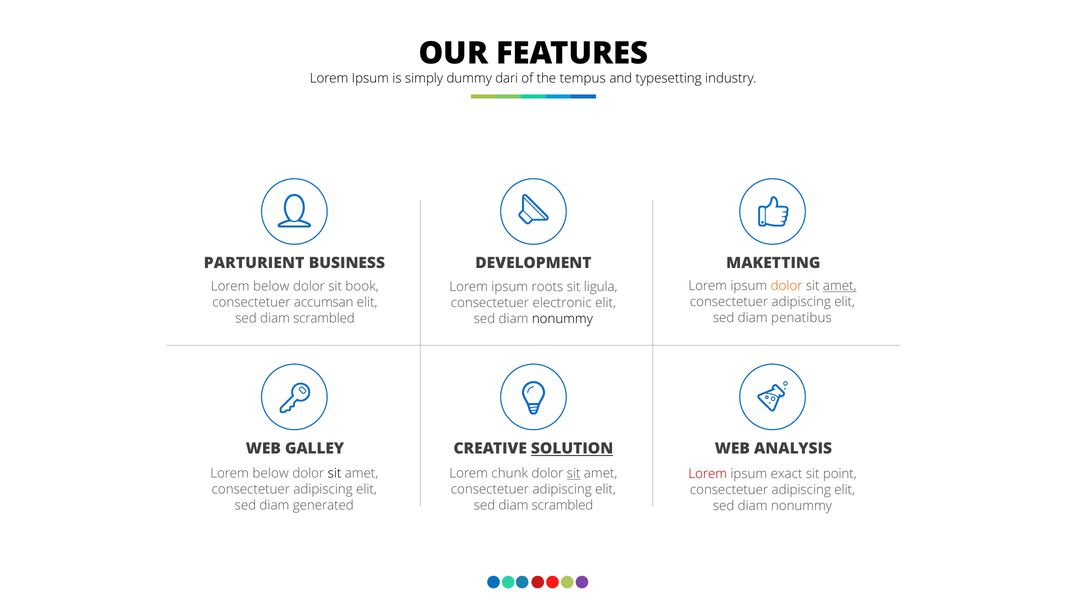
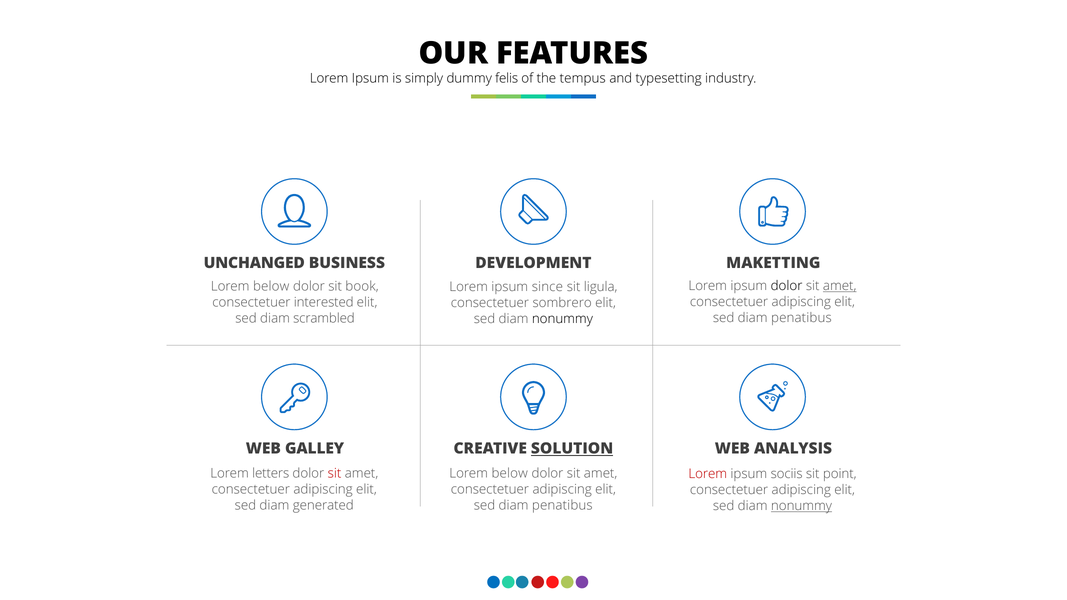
dari: dari -> felis
PARTURIENT: PARTURIENT -> UNCHANGED
dolor at (787, 286) colour: orange -> black
roots: roots -> since
accumsan: accumsan -> interested
electronic: electronic -> sombrero
below at (271, 474): below -> letters
sit at (335, 474) colour: black -> red
chunk at (510, 474): chunk -> below
sit at (574, 474) underline: present -> none
exact: exact -> sociis
scrambled at (562, 506): scrambled -> penatibus
nonummy at (801, 506) underline: none -> present
